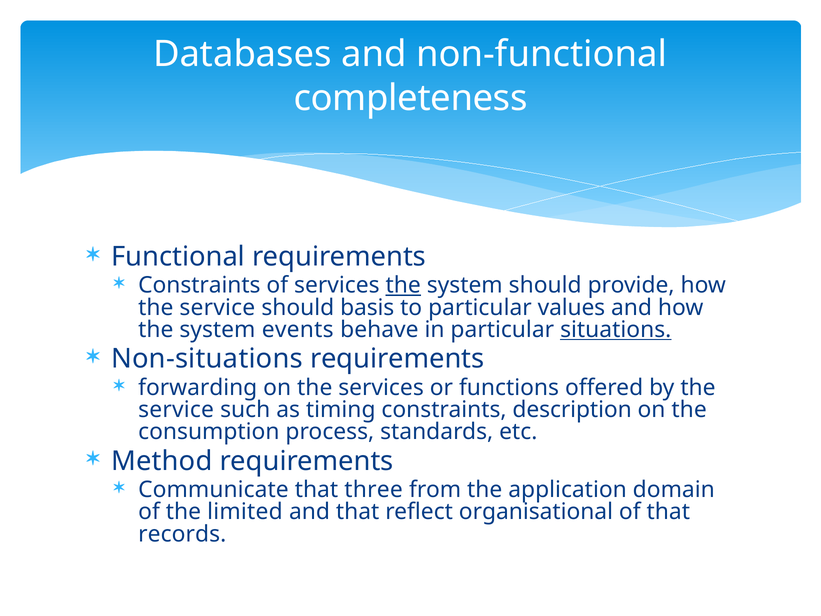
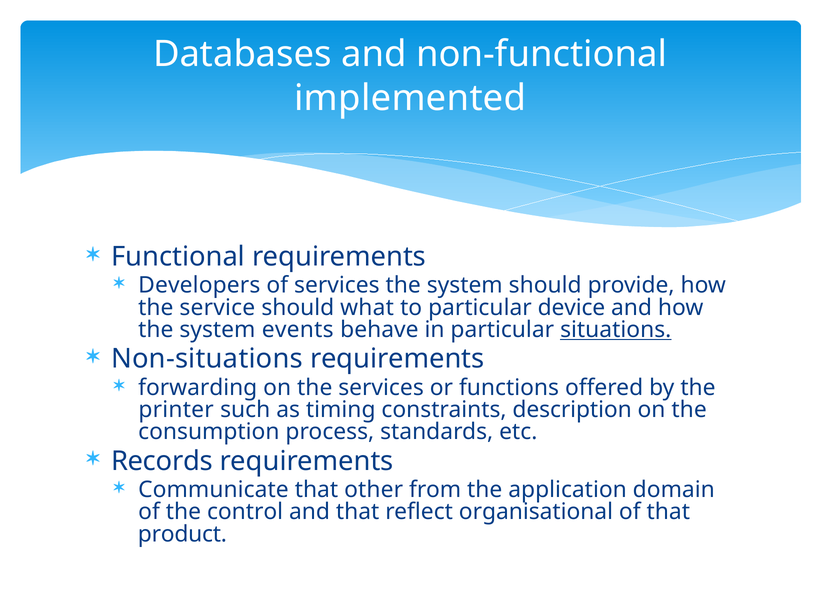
completeness: completeness -> implemented
Constraints at (199, 285): Constraints -> Developers
the at (403, 285) underline: present -> none
basis: basis -> what
values: values -> device
service at (176, 409): service -> printer
Method: Method -> Records
three: three -> other
limited: limited -> control
records: records -> product
